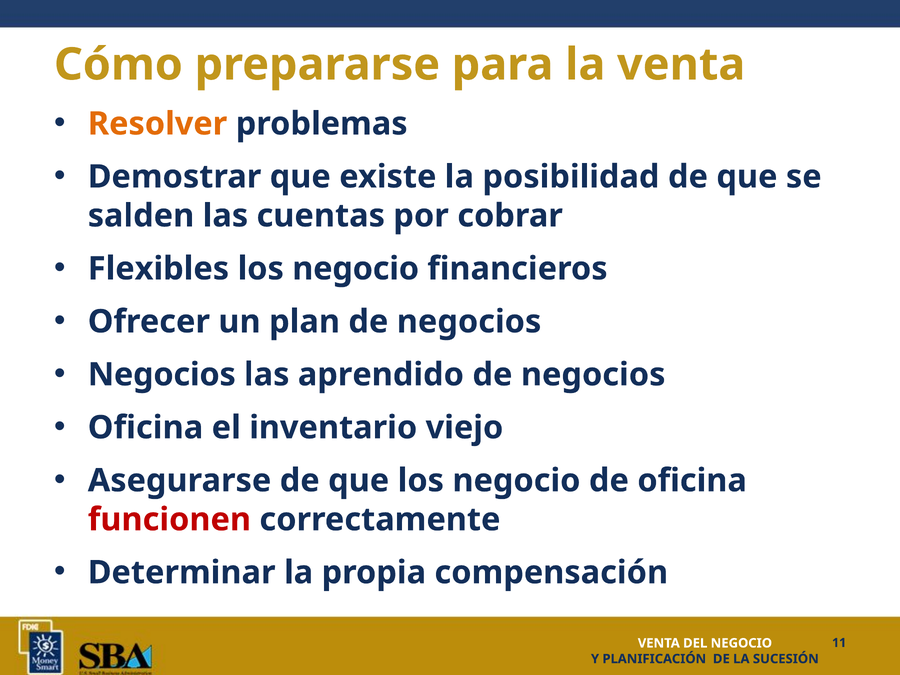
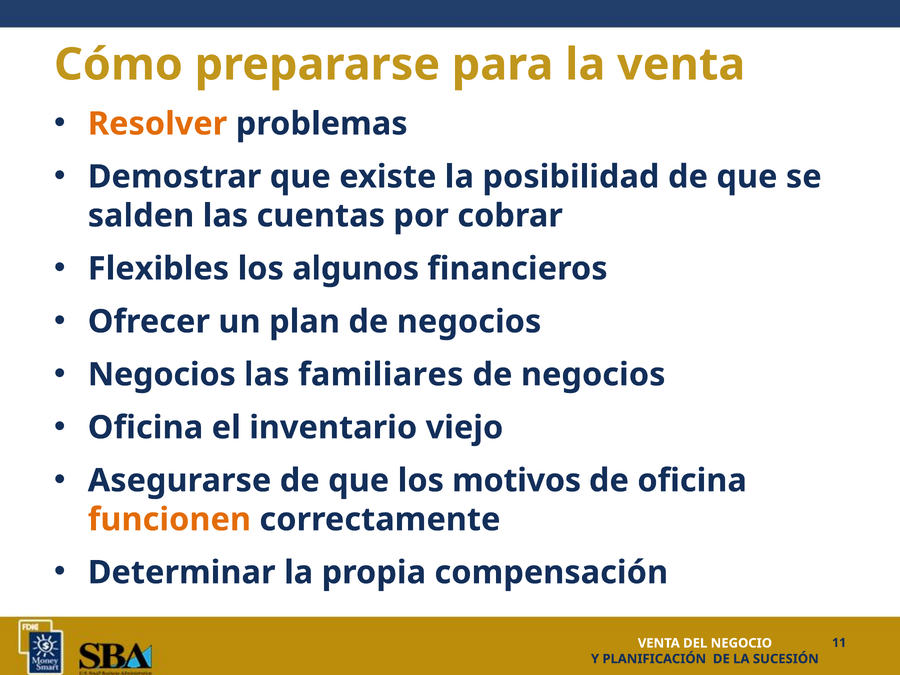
negocio at (356, 269): negocio -> algunos
aprendido: aprendido -> familiares
que los negocio: negocio -> motivos
funcionen colour: red -> orange
